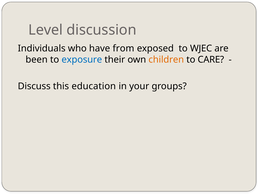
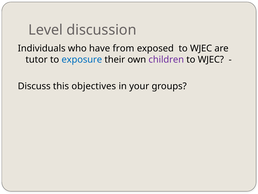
been: been -> tutor
children colour: orange -> purple
CARE at (211, 60): CARE -> WJEC
education: education -> objectives
